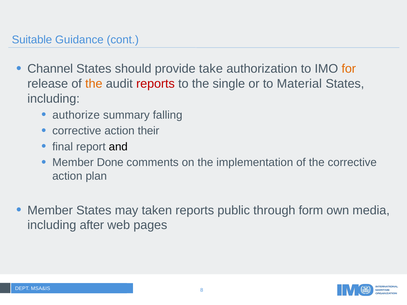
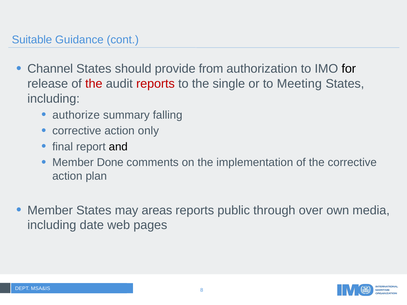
take: take -> from
for colour: orange -> black
the at (94, 84) colour: orange -> red
Material: Material -> Meeting
their: their -> only
taken: taken -> areas
form: form -> over
after: after -> date
